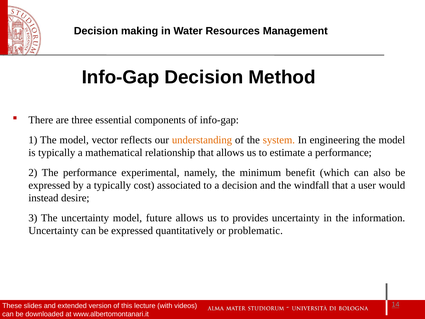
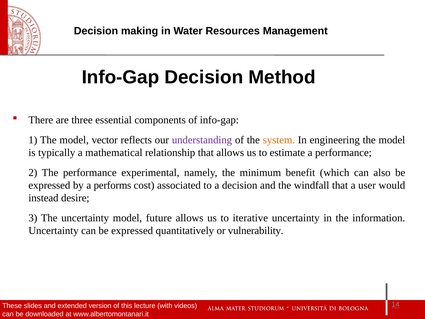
understanding colour: orange -> purple
a typically: typically -> performs
provides: provides -> iterative
problematic: problematic -> vulnerability
